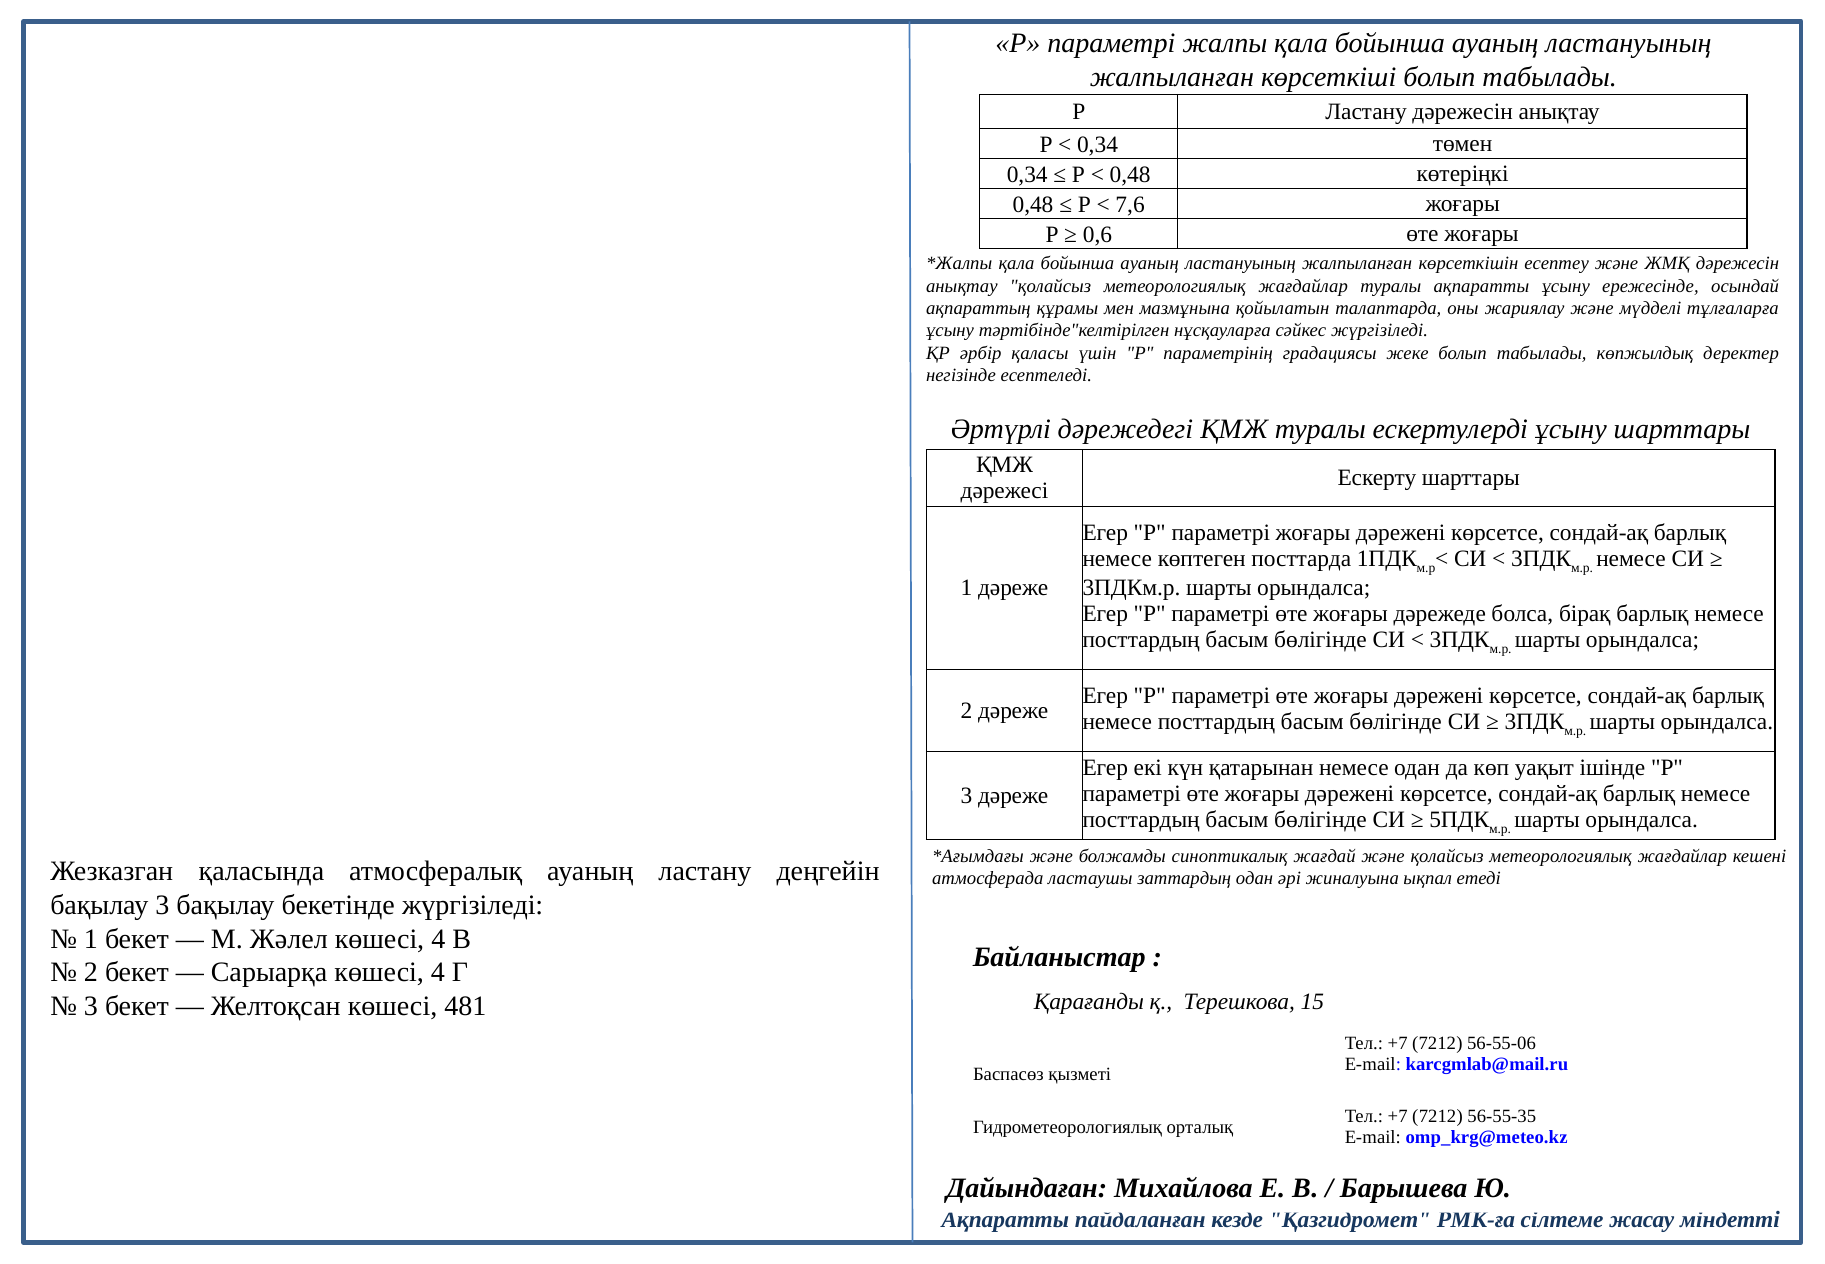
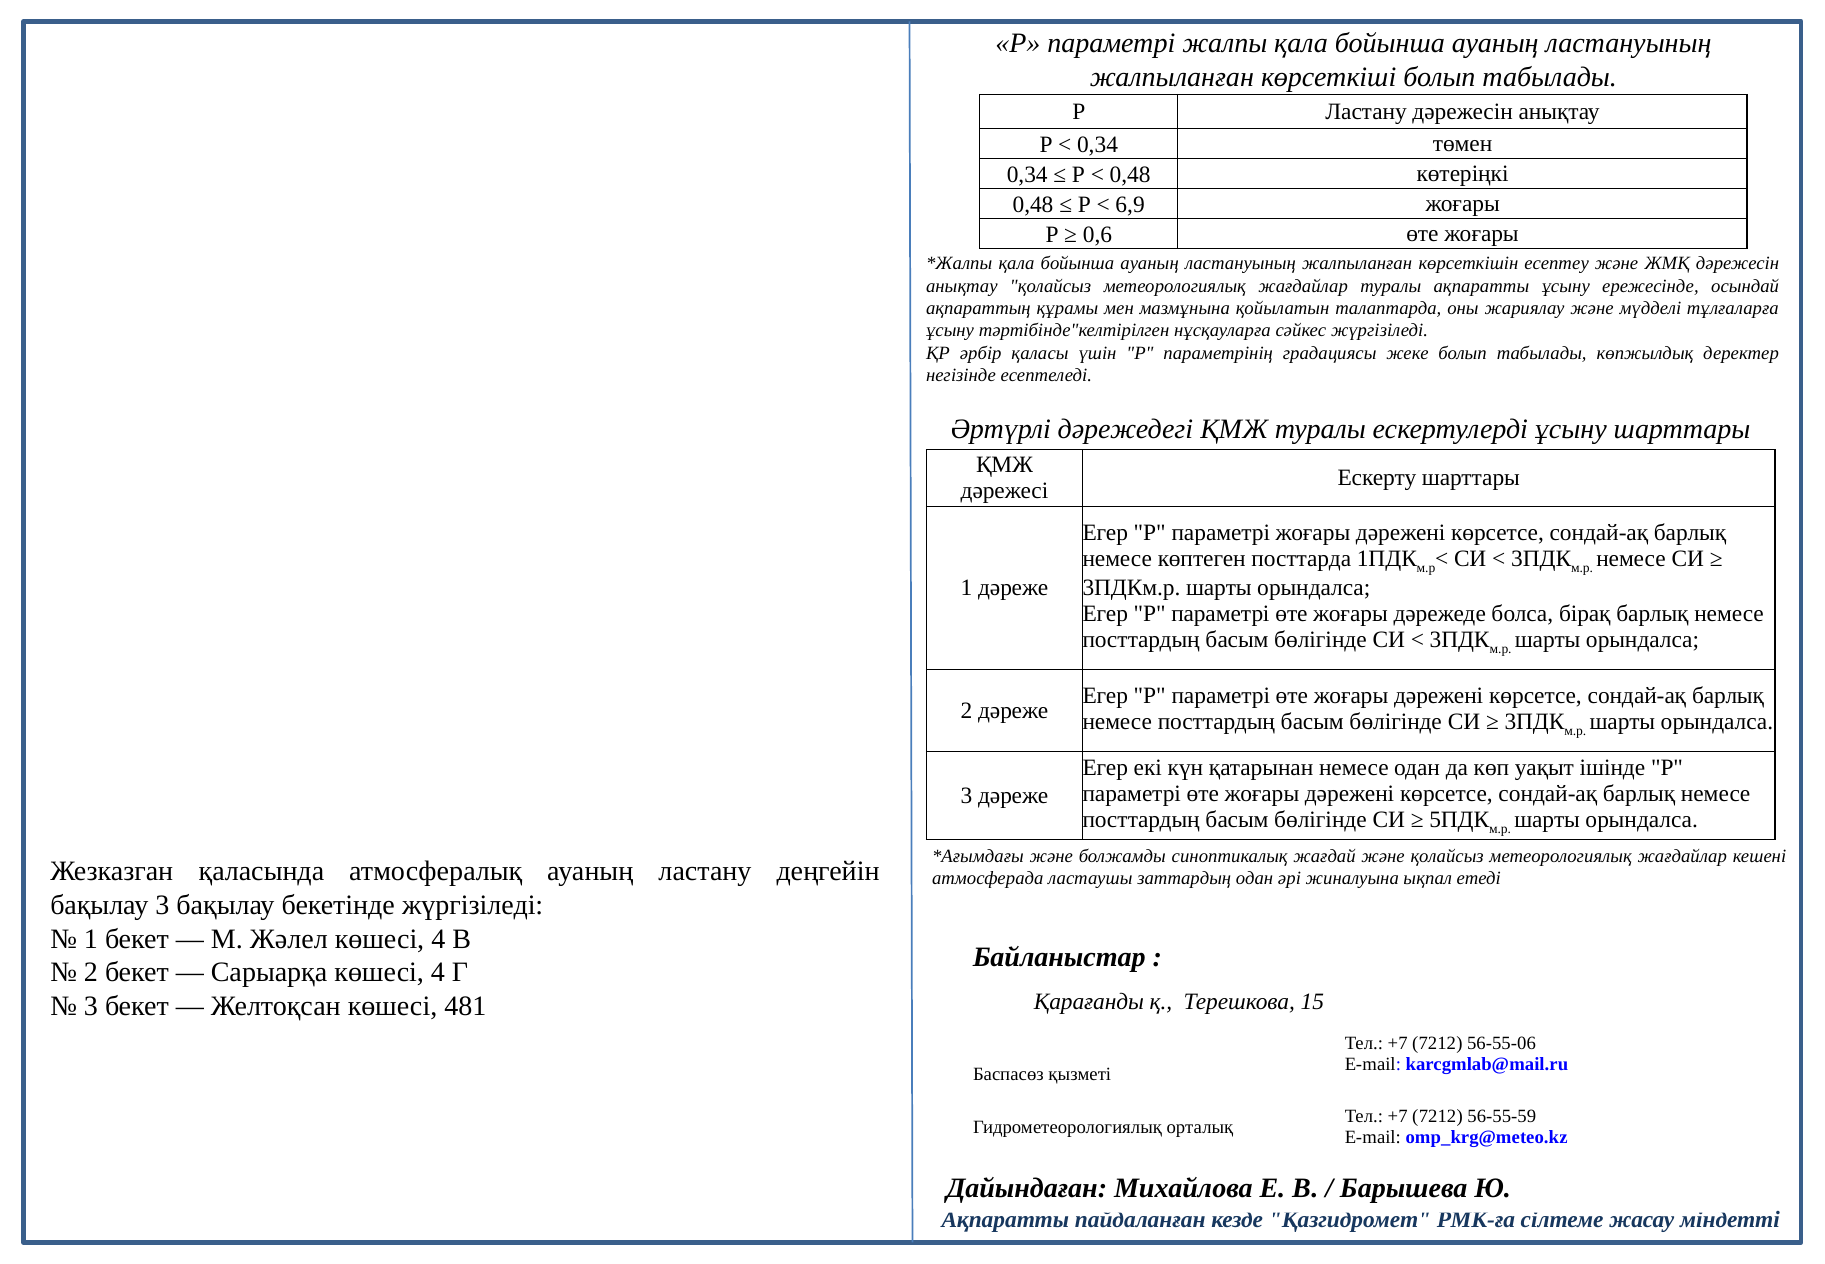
7,6: 7,6 -> 6,9
56-55-35: 56-55-35 -> 56-55-59
